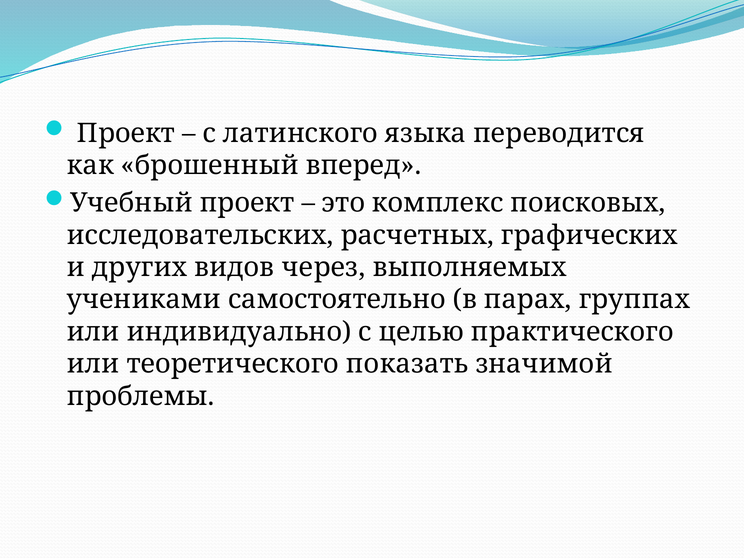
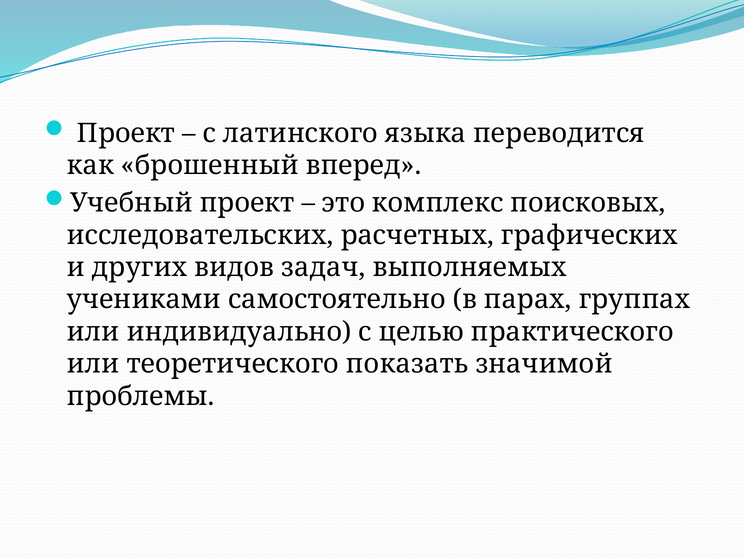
через: через -> задач
